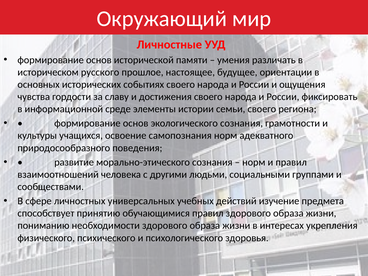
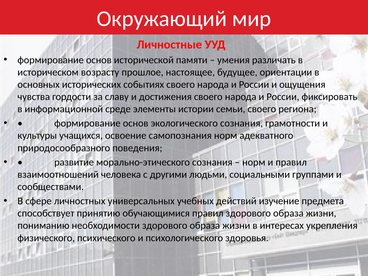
русского: русского -> возрасту
